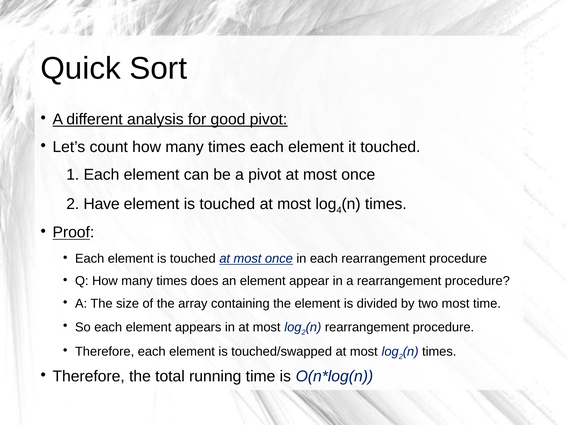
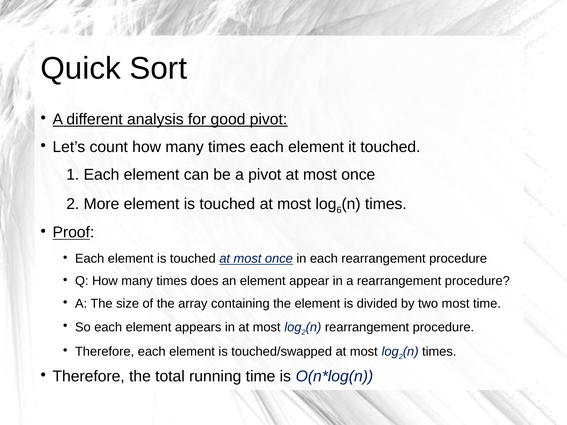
Have: Have -> More
4: 4 -> 6
